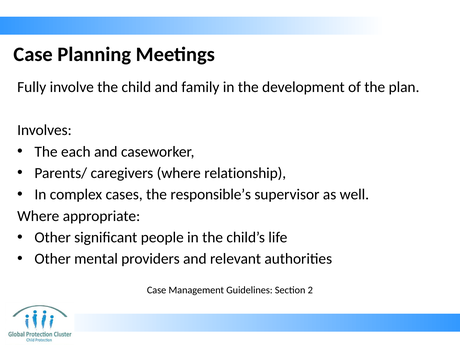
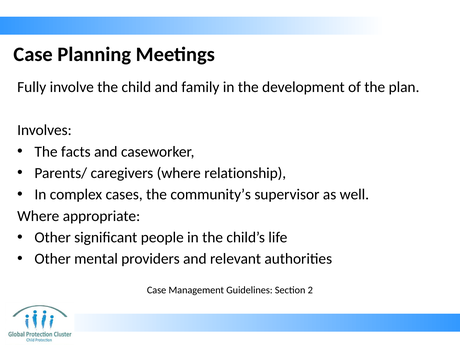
each: each -> facts
responsible’s: responsible’s -> community’s
